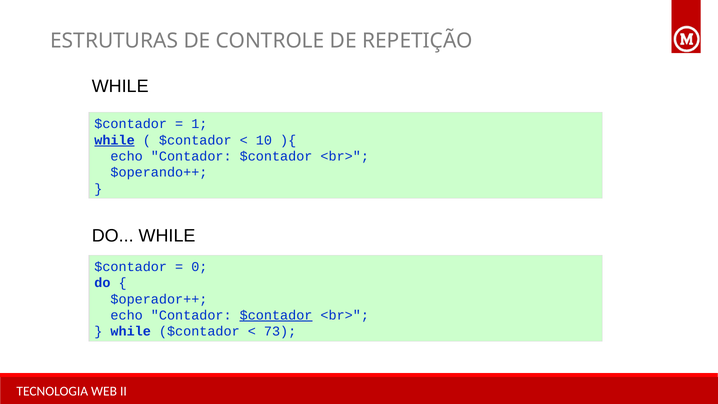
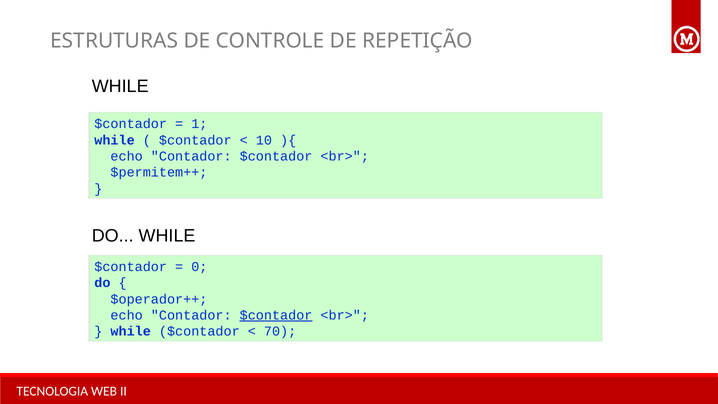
while at (115, 140) underline: present -> none
$operando++: $operando++ -> $permitem++
73: 73 -> 70
